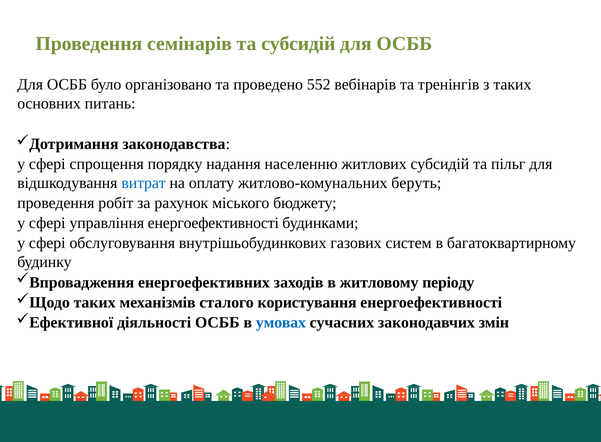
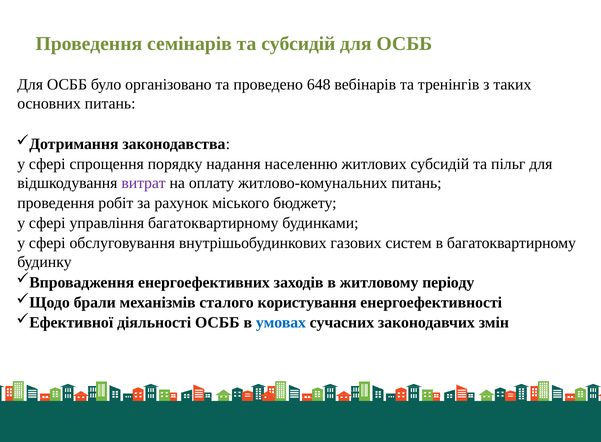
552: 552 -> 648
витрат colour: blue -> purple
житлово-комунальних беруть: беруть -> питань
управління енергоефективності: енергоефективності -> багатоквартирному
таких at (95, 303): таких -> брали
